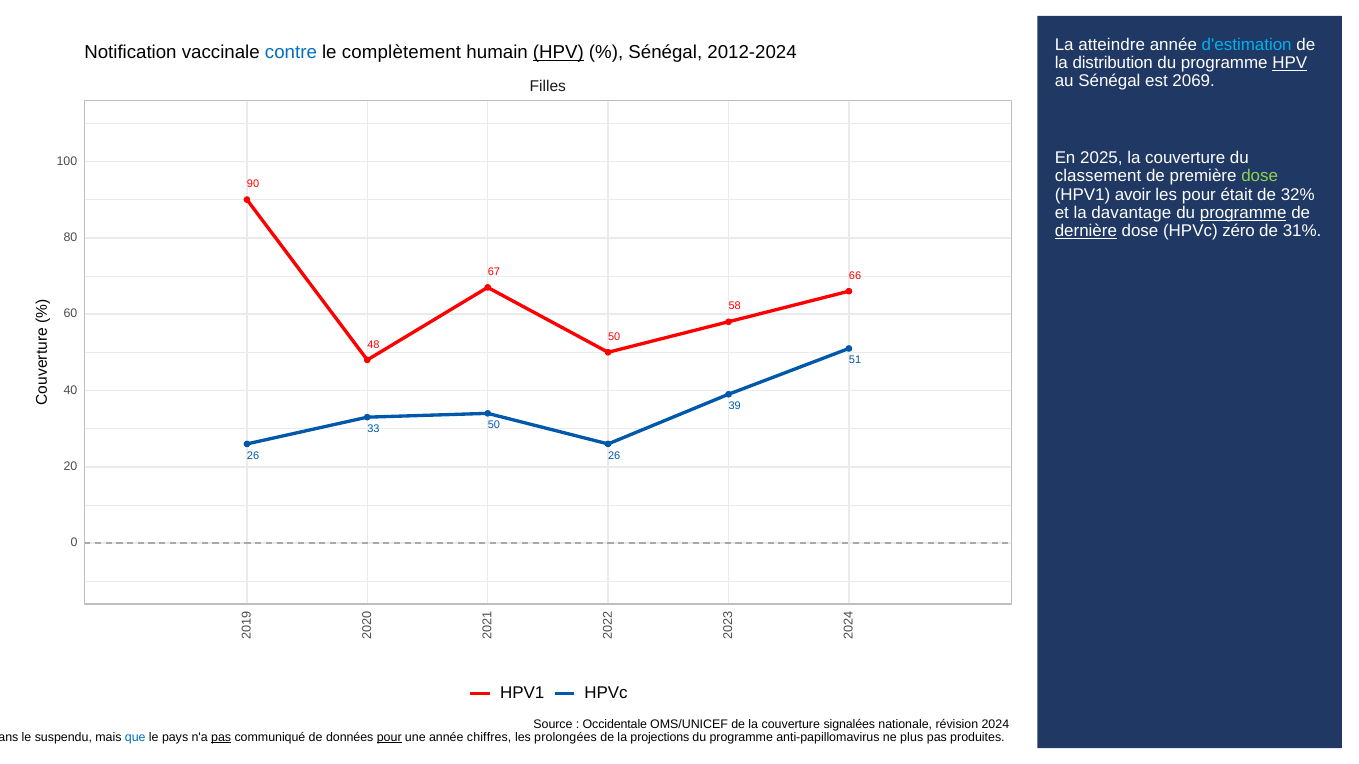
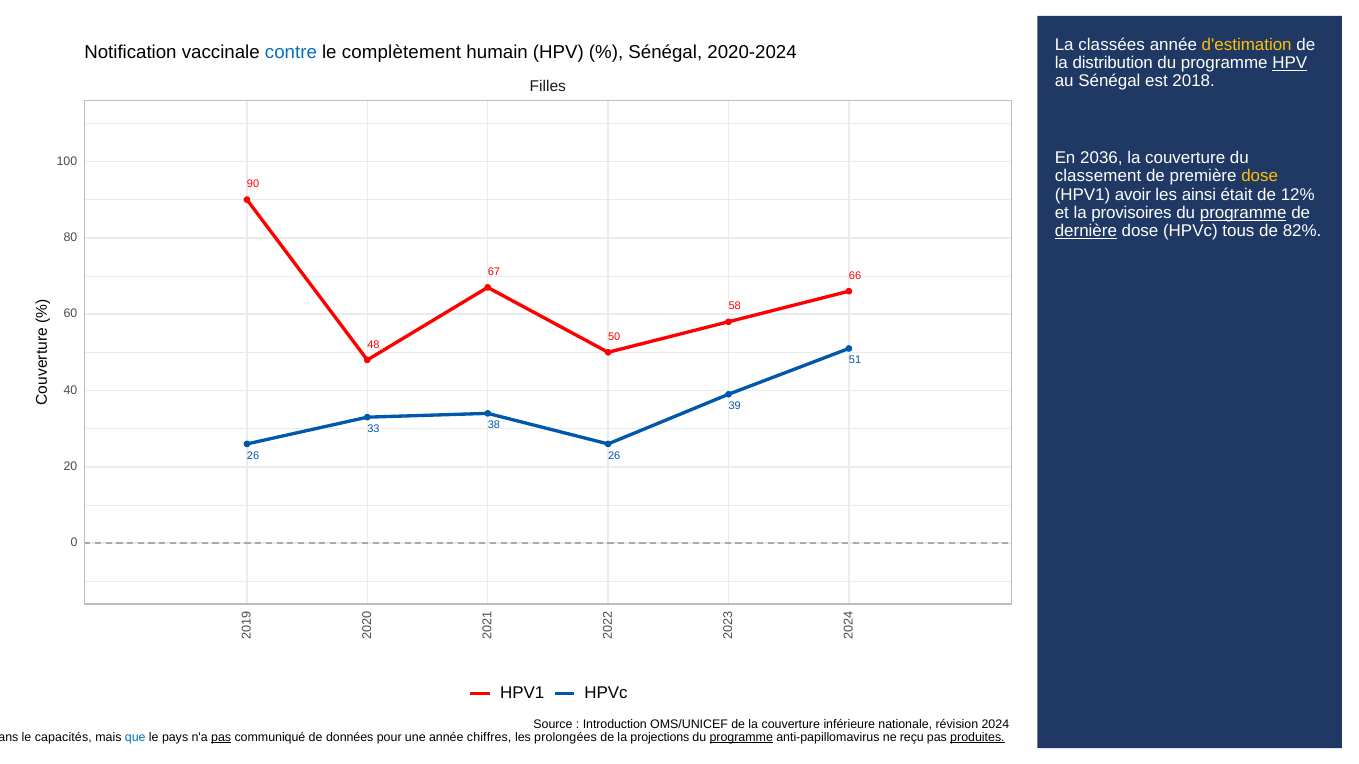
atteindre: atteindre -> classées
d'estimation colour: light blue -> yellow
HPV at (558, 53) underline: present -> none
2012-2024: 2012-2024 -> 2020-2024
2069: 2069 -> 2018
2025: 2025 -> 2036
dose at (1260, 176) colour: light green -> yellow
les pour: pour -> ainsi
32%: 32% -> 12%
davantage: davantage -> provisoires
zéro: zéro -> tous
31%: 31% -> 82%
33 50: 50 -> 38
Occidentale: Occidentale -> Introduction
signalées: signalées -> inférieure
suspendu: suspendu -> capacités
pour at (389, 738) underline: present -> none
programme at (741, 738) underline: none -> present
plus: plus -> reçu
produites underline: none -> present
